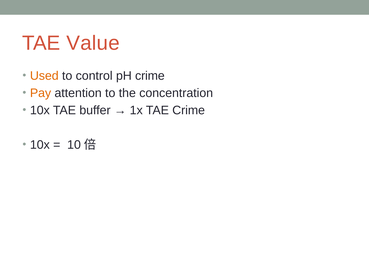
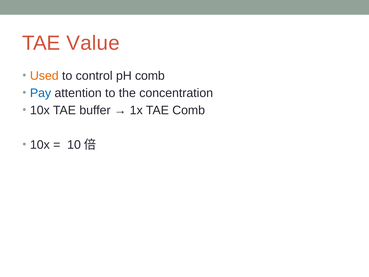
pH crime: crime -> comb
Pay colour: orange -> blue
TAE Crime: Crime -> Comb
